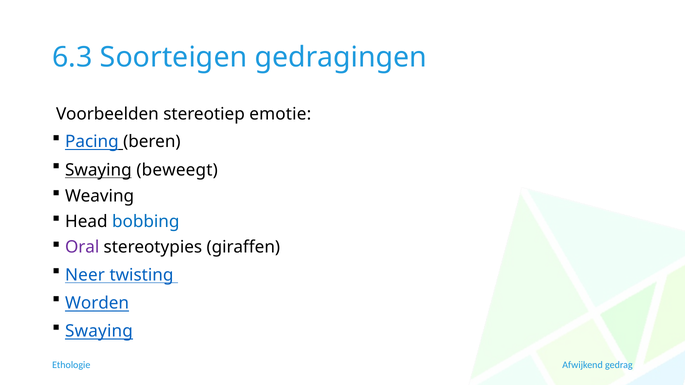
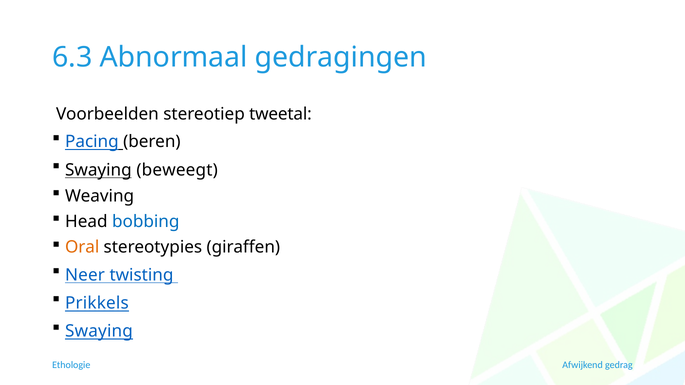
Soorteigen: Soorteigen -> Abnormaal
emotie: emotie -> tweetal
Oral colour: purple -> orange
Worden: Worden -> Prikkels
